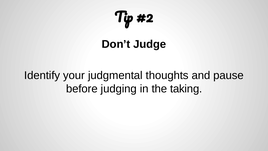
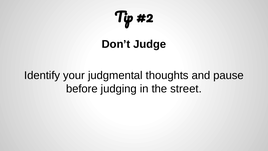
taking: taking -> street
